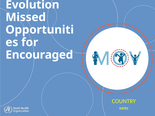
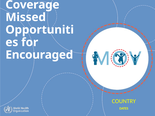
Evolution: Evolution -> Coverage
